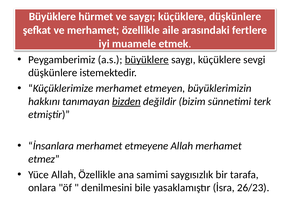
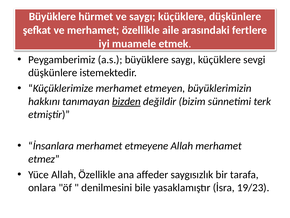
büyüklere at (147, 59) underline: present -> none
samimi: samimi -> affeder
26/23: 26/23 -> 19/23
